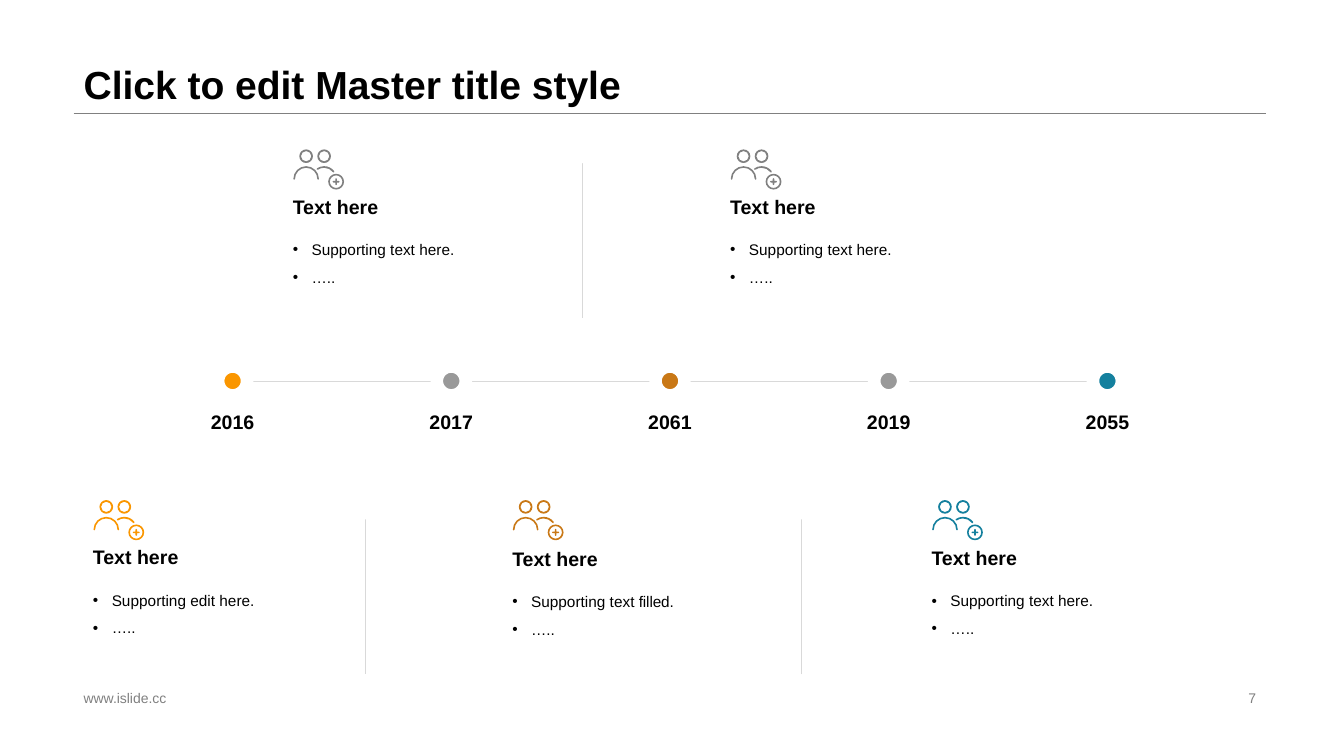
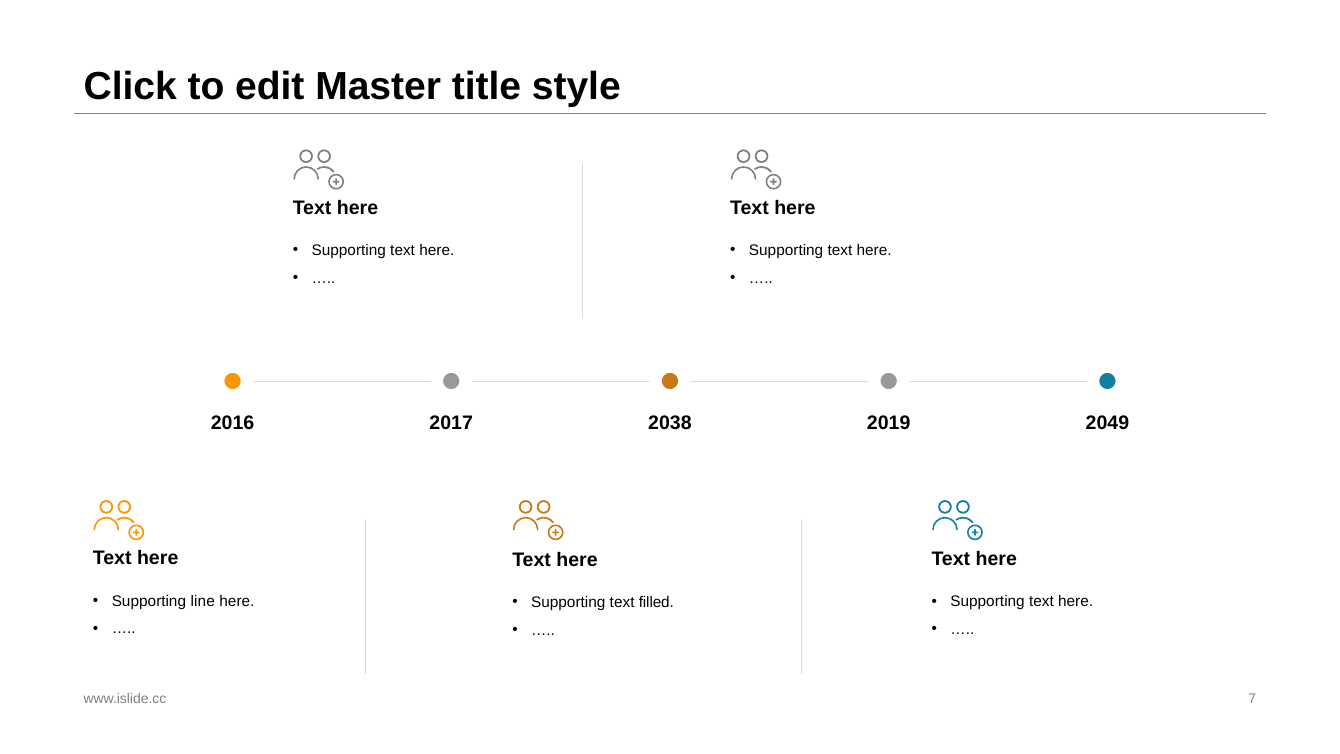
2061: 2061 -> 2038
2055: 2055 -> 2049
Supporting edit: edit -> line
